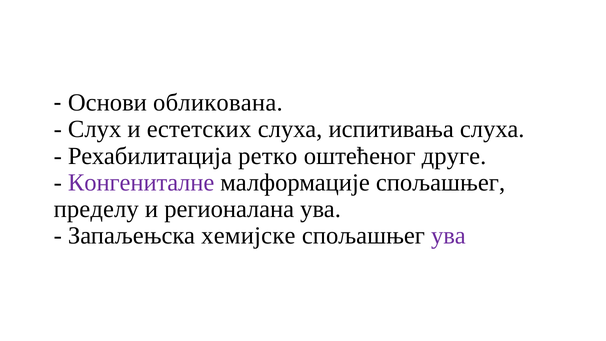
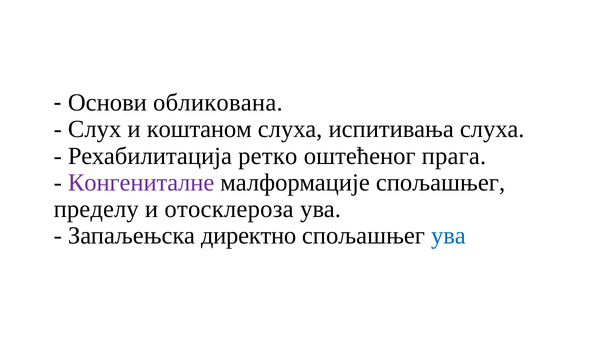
естетских: естетских -> коштаном
друге: друге -> прага
регионалана: регионалана -> отосклероза
хемијске: хемијске -> директно
ува at (448, 236) colour: purple -> blue
